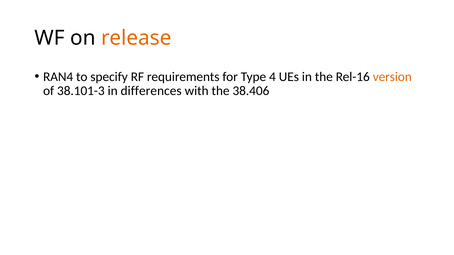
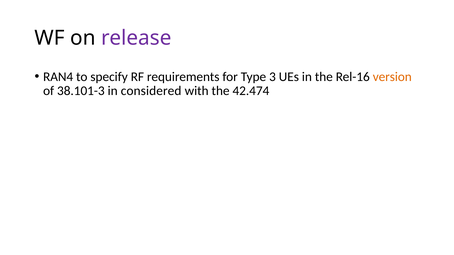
release colour: orange -> purple
4: 4 -> 3
differences: differences -> considered
38.406: 38.406 -> 42.474
